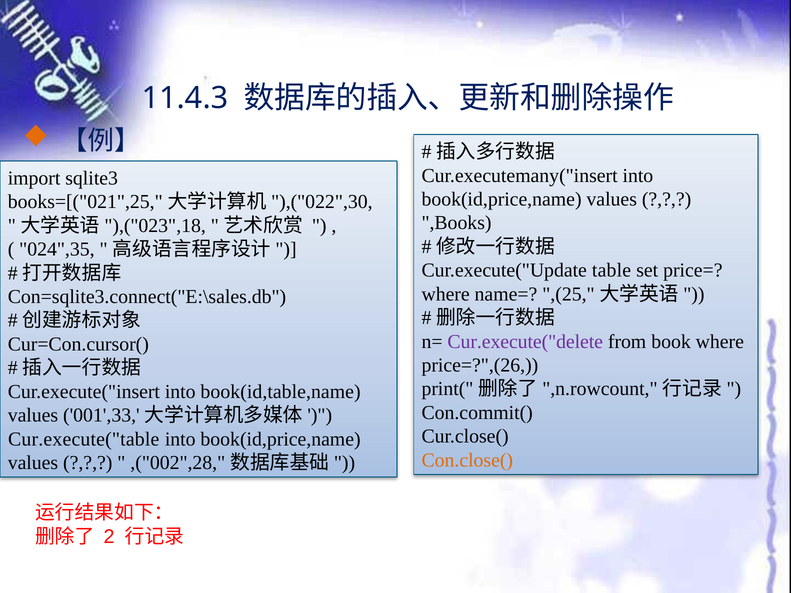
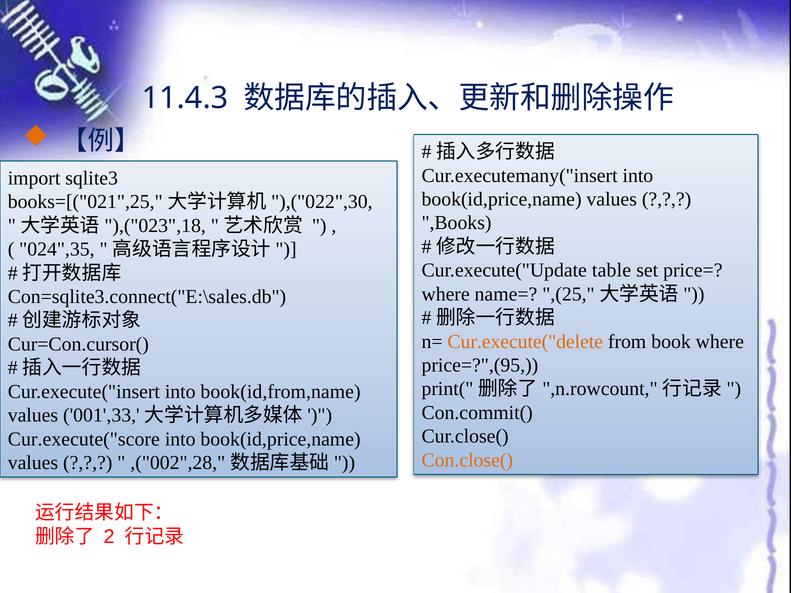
Cur.execute("delete colour: purple -> orange
price=?",(26: price=?",(26 -> price=?",(95
book(id,table,name: book(id,table,name -> book(id,from,name
Cur.execute("table: Cur.execute("table -> Cur.execute("score
